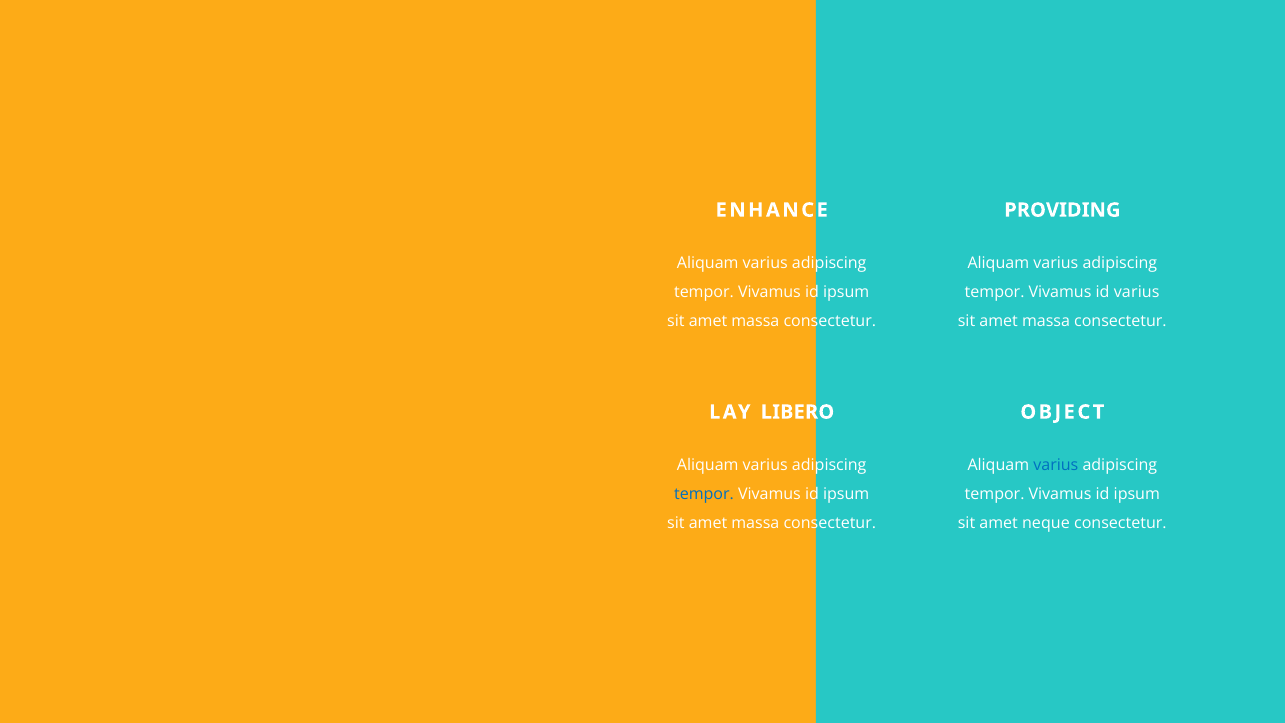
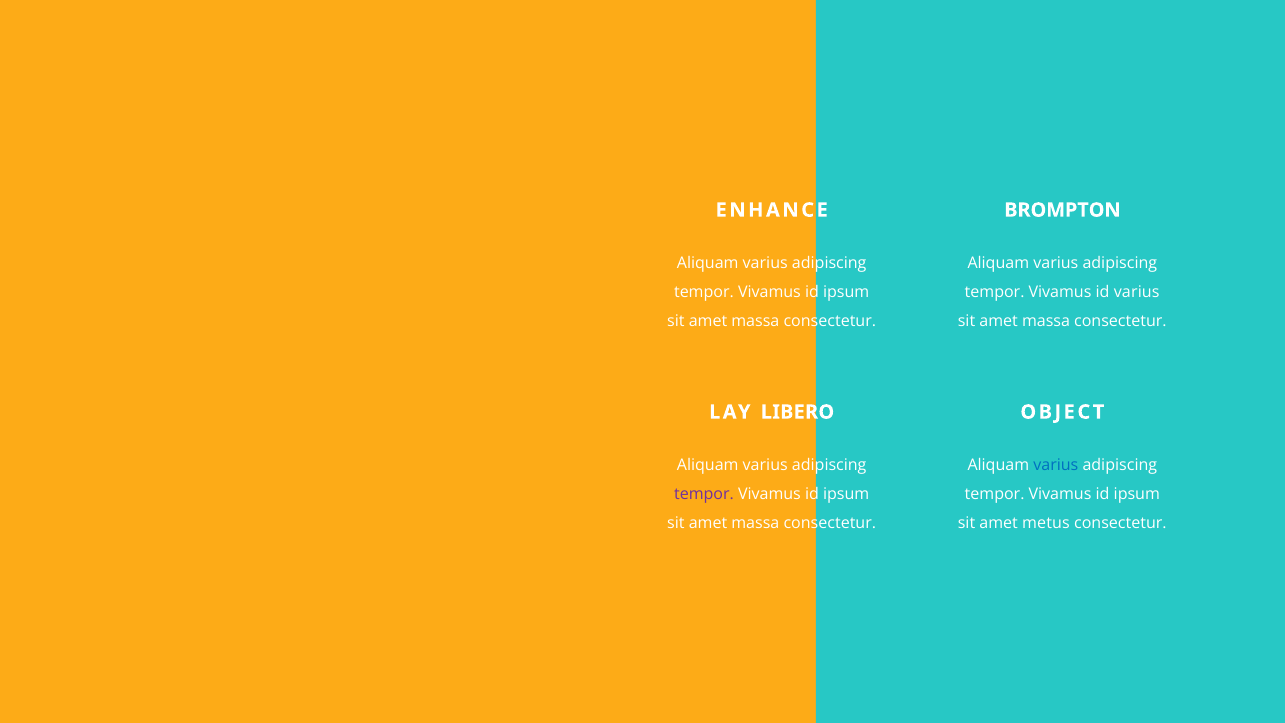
PROVIDING: PROVIDING -> BROMPTON
tempor at (704, 494) colour: blue -> purple
neque: neque -> metus
